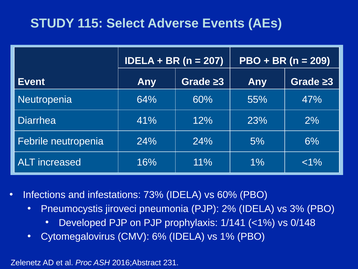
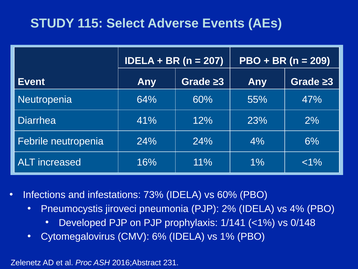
24% 5%: 5% -> 4%
vs 3%: 3% -> 4%
